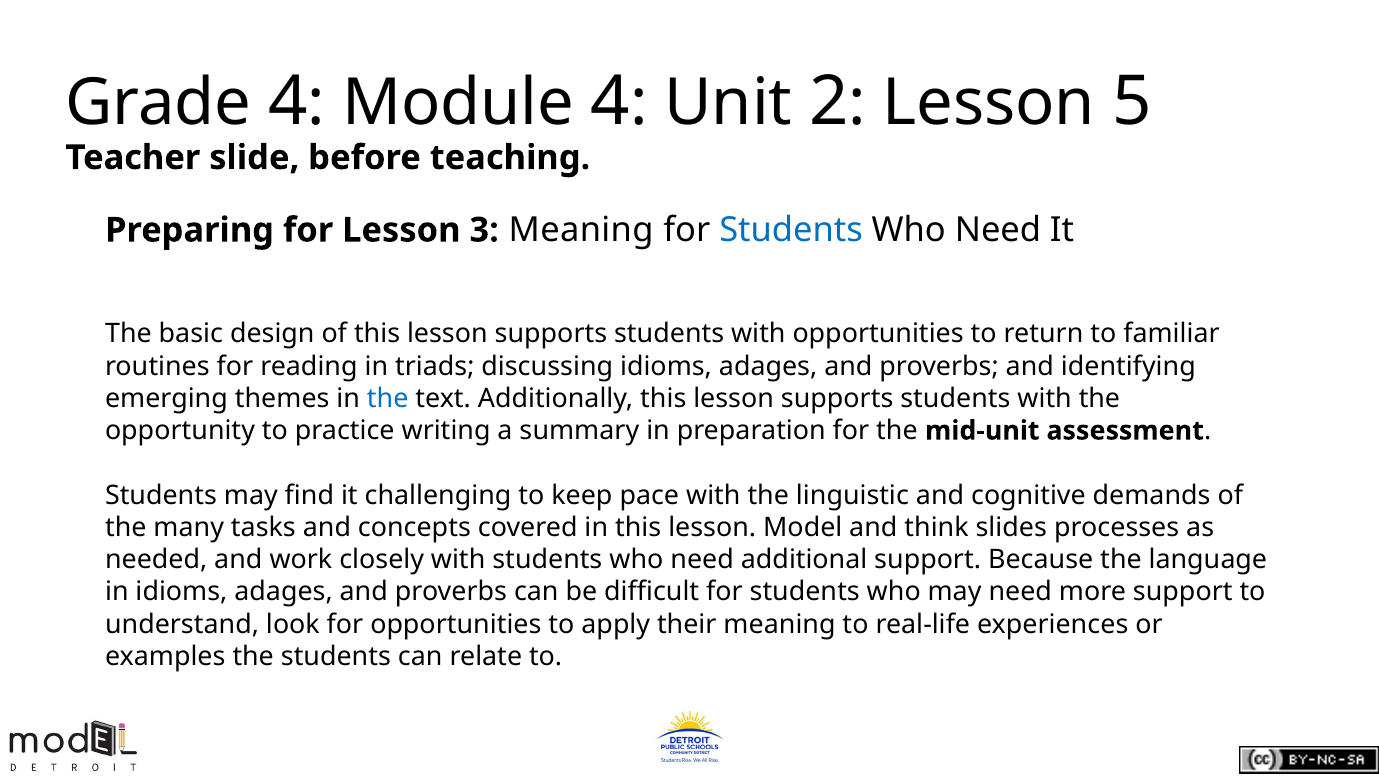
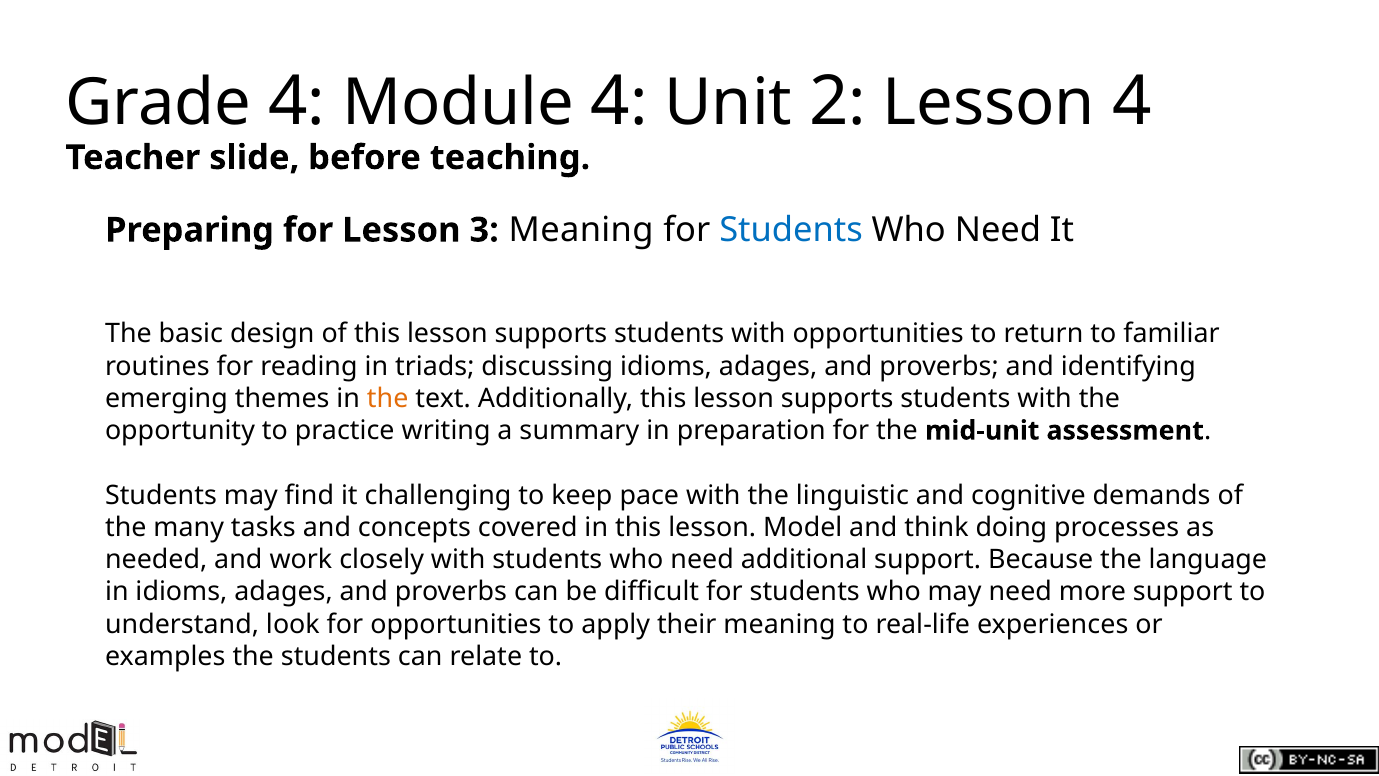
Lesson 5: 5 -> 4
the at (388, 398) colour: blue -> orange
slides: slides -> doing
